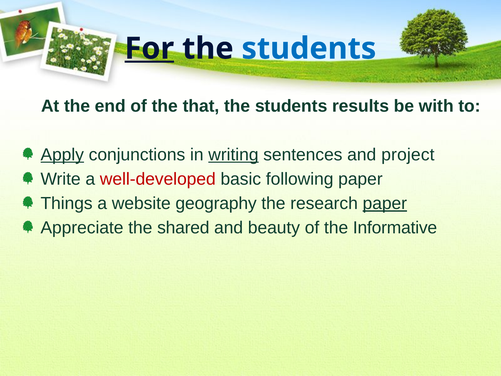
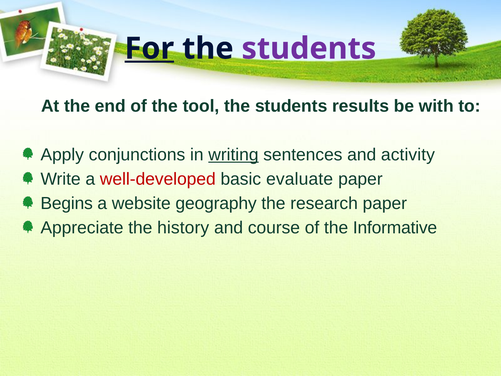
students at (309, 48) colour: blue -> purple
that: that -> tool
Apply underline: present -> none
project: project -> activity
following: following -> evaluate
Things: Things -> Begins
paper at (385, 203) underline: present -> none
shared: shared -> history
beauty: beauty -> course
